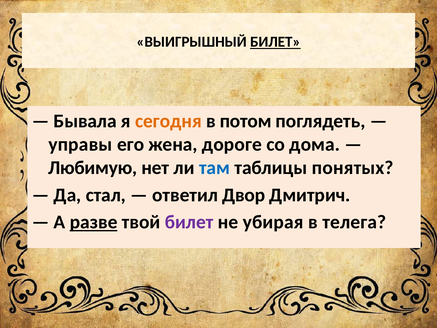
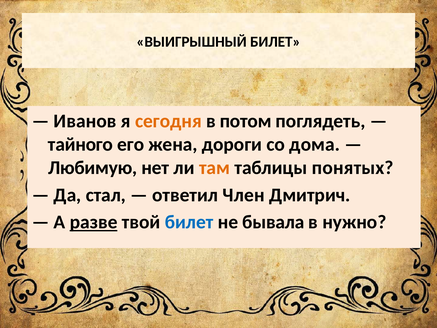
БИЛЕТ at (275, 42) underline: present -> none
Бывала: Бывала -> Иванов
управы: управы -> тайного
дороге: дороге -> дороги
там colour: blue -> orange
Двор: Двор -> Член
билет at (189, 222) colour: purple -> blue
убирая: убирая -> бывала
телега: телега -> нужно
